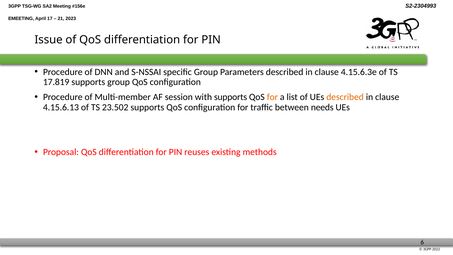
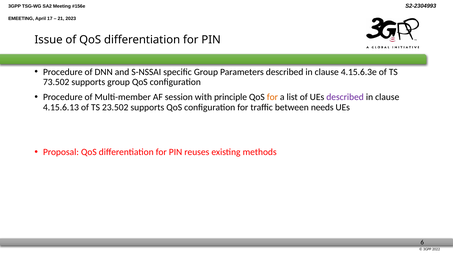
17.819: 17.819 -> 73.502
with supports: supports -> principle
described at (345, 97) colour: orange -> purple
